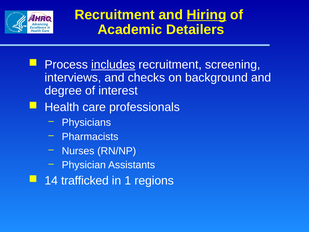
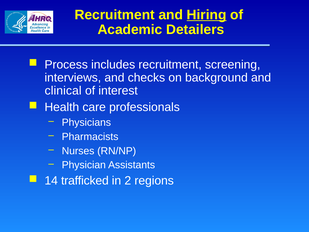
includes underline: present -> none
degree: degree -> clinical
1: 1 -> 2
